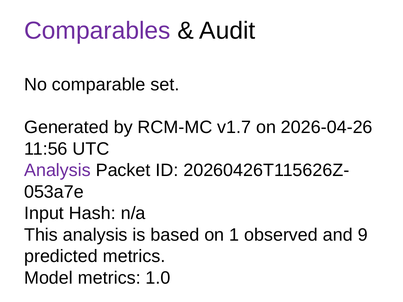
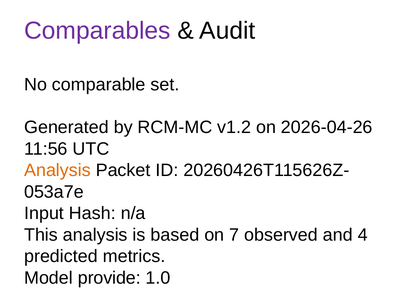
v1.7: v1.7 -> v1.2
Analysis at (57, 171) colour: purple -> orange
1: 1 -> 7
9: 9 -> 4
Model metrics: metrics -> provide
